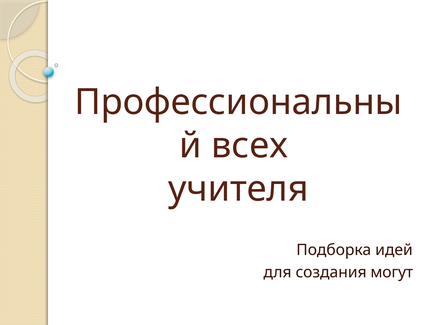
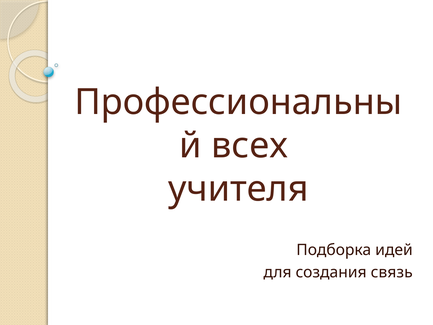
могут: могут -> связь
